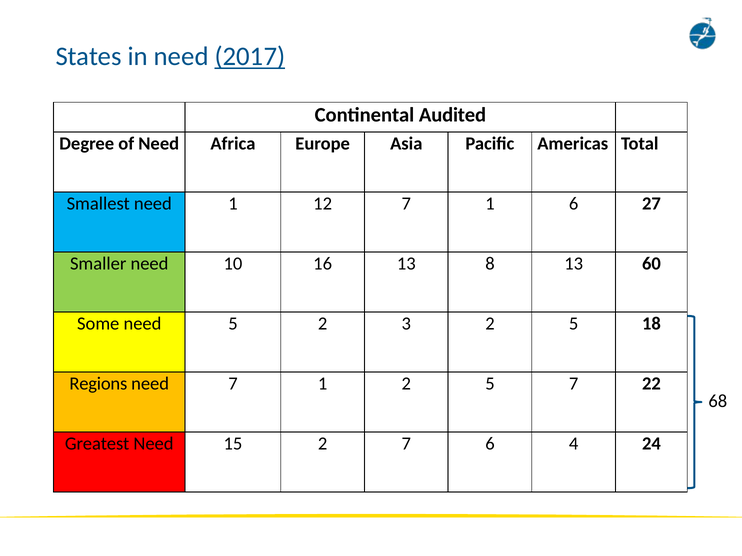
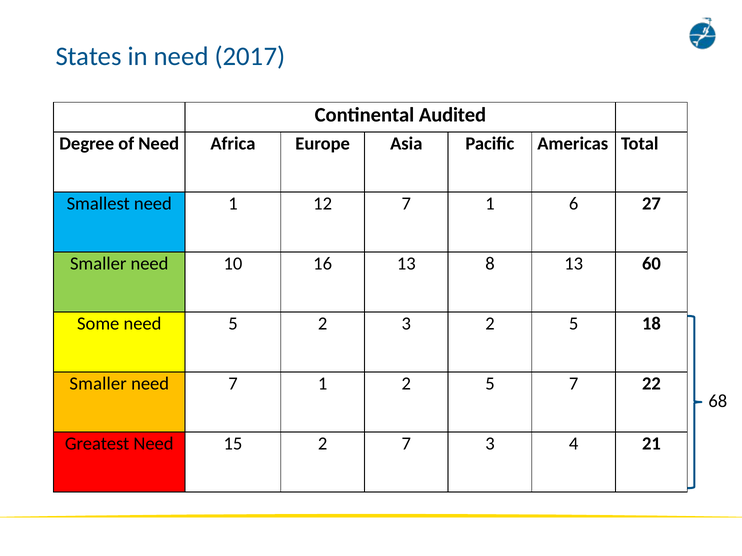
2017 underline: present -> none
Regions at (98, 384): Regions -> Smaller
7 6: 6 -> 3
24: 24 -> 21
